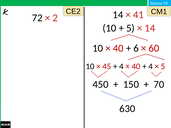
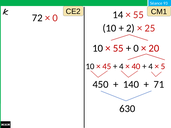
41 at (138, 15): 41 -> 55
2 at (55, 18): 2 -> 0
5 at (130, 28): 5 -> 2
14 at (150, 28): 14 -> 25
40 at (118, 48): 40 -> 55
6 at (136, 48): 6 -> 0
60: 60 -> 20
150: 150 -> 140
70: 70 -> 71
